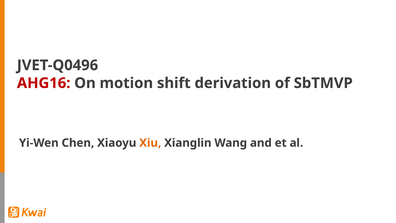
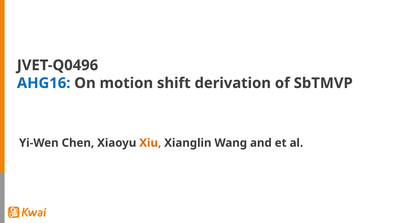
AHG16 colour: red -> blue
